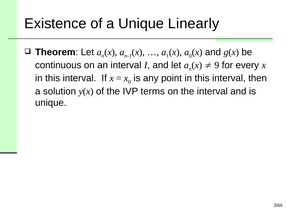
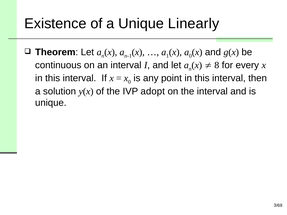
9: 9 -> 8
terms: terms -> adopt
